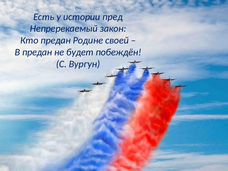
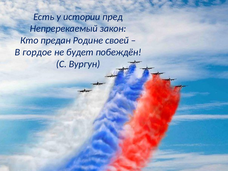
В предан: предан -> гордое
